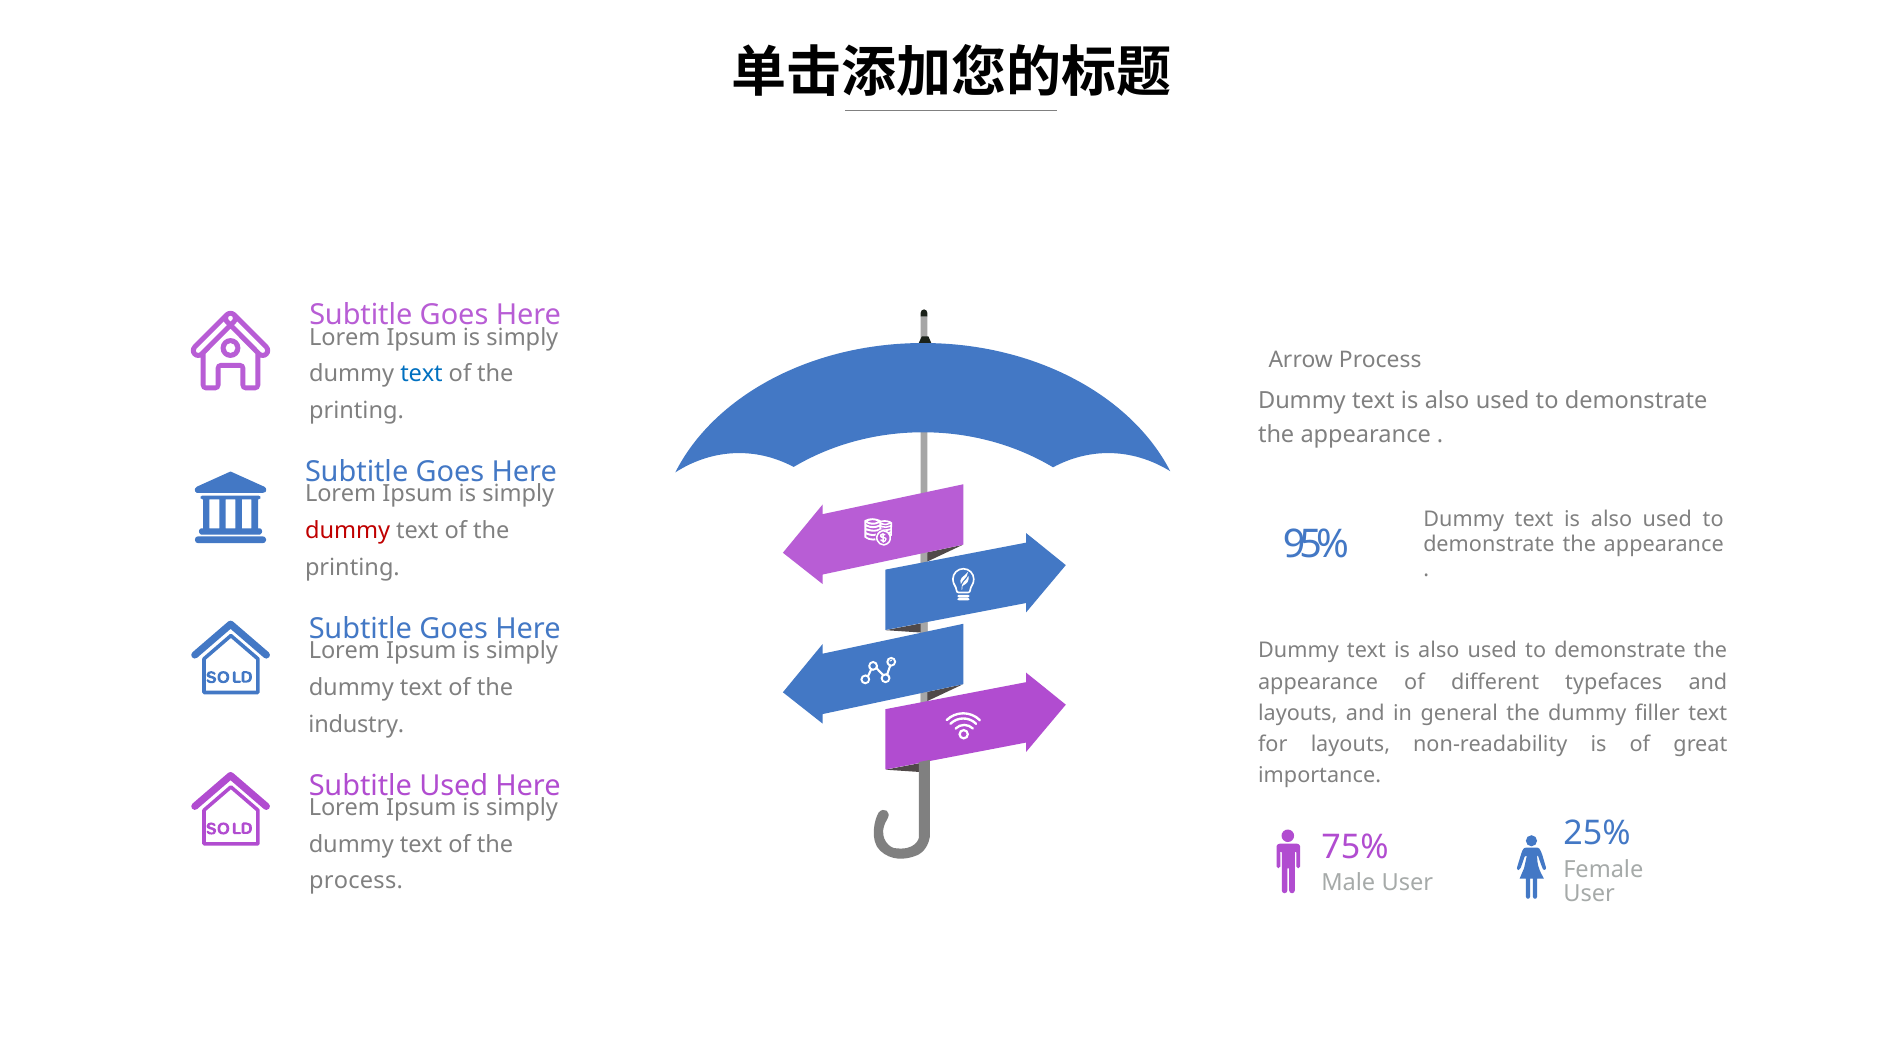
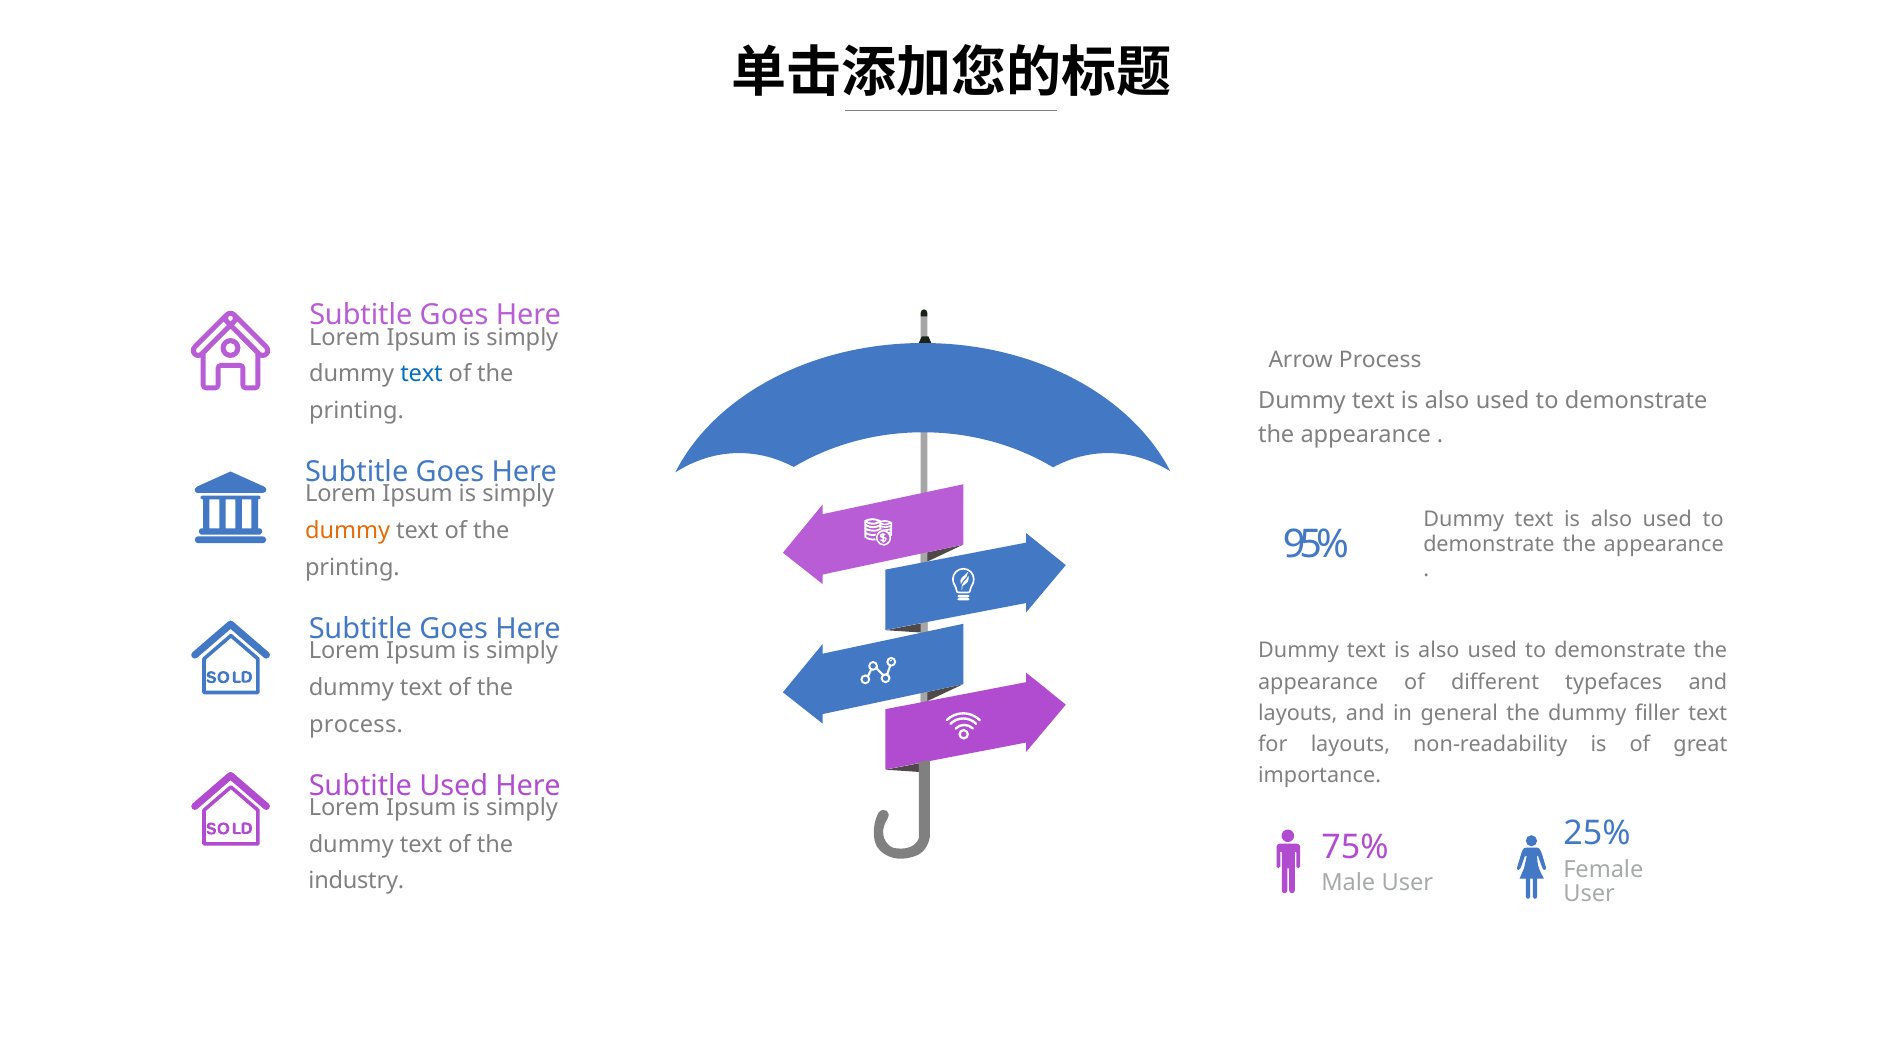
dummy at (348, 531) colour: red -> orange
industry at (356, 724): industry -> process
process at (356, 881): process -> industry
